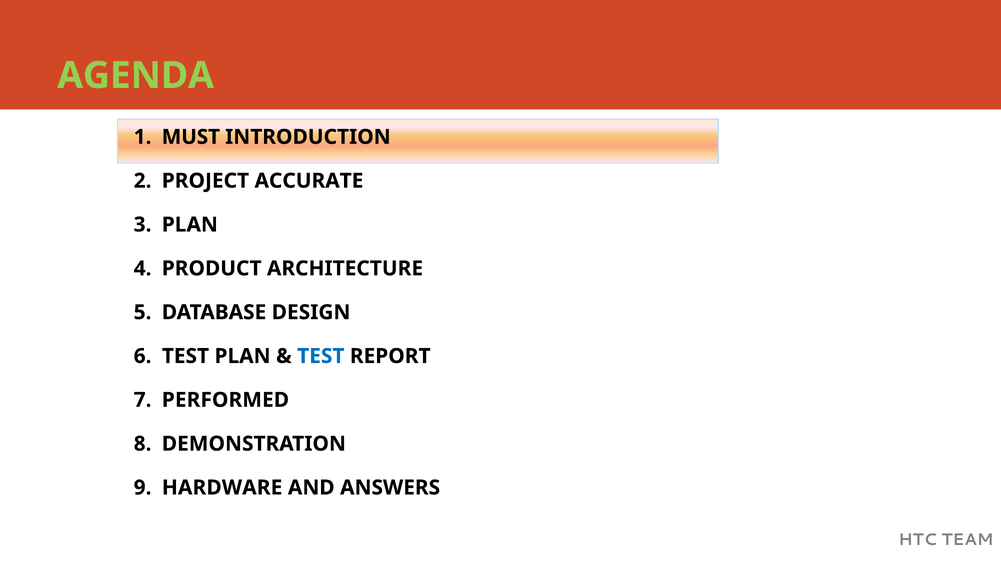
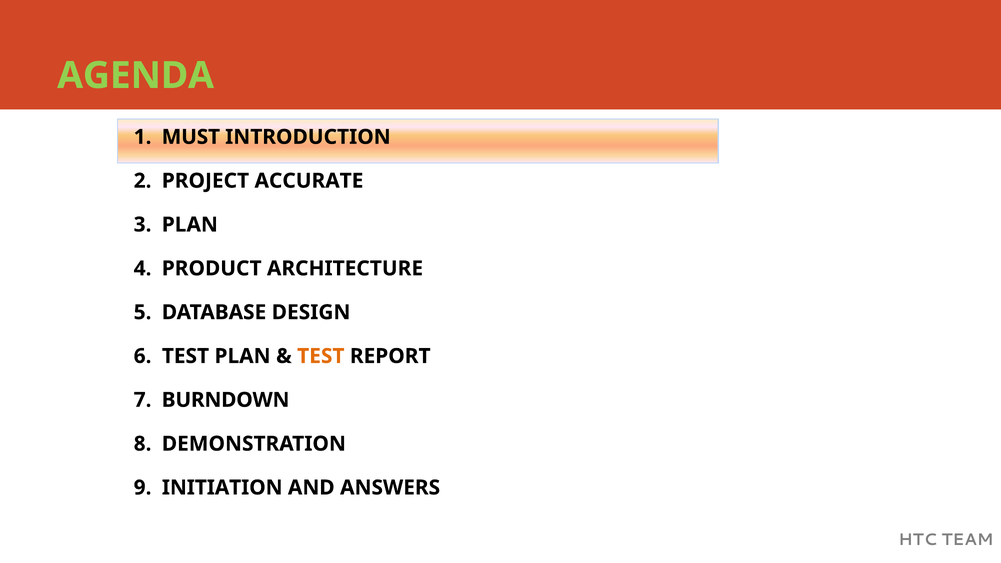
TEST at (321, 356) colour: blue -> orange
PERFORMED: PERFORMED -> BURNDOWN
HARDWARE: HARDWARE -> INITIATION
